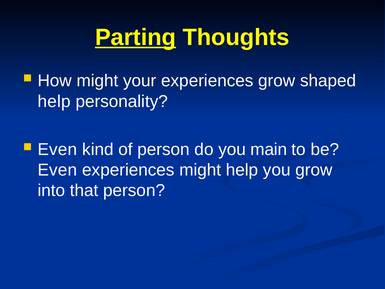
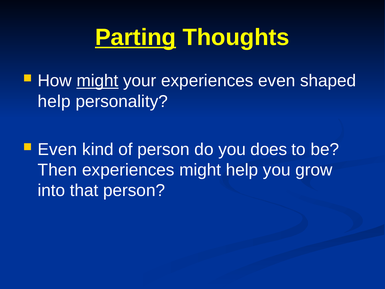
might at (97, 81) underline: none -> present
experiences grow: grow -> even
main: main -> does
Even at (57, 170): Even -> Then
